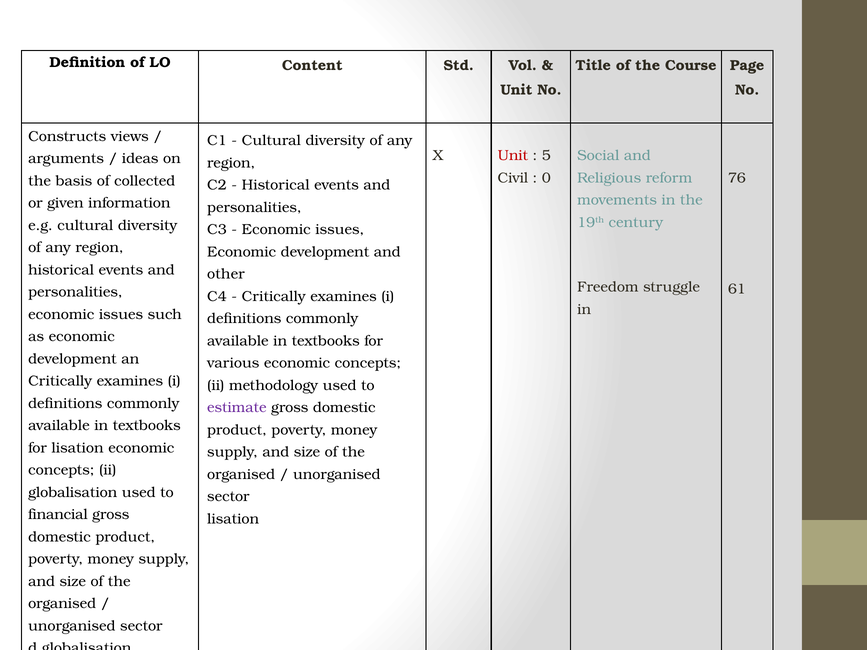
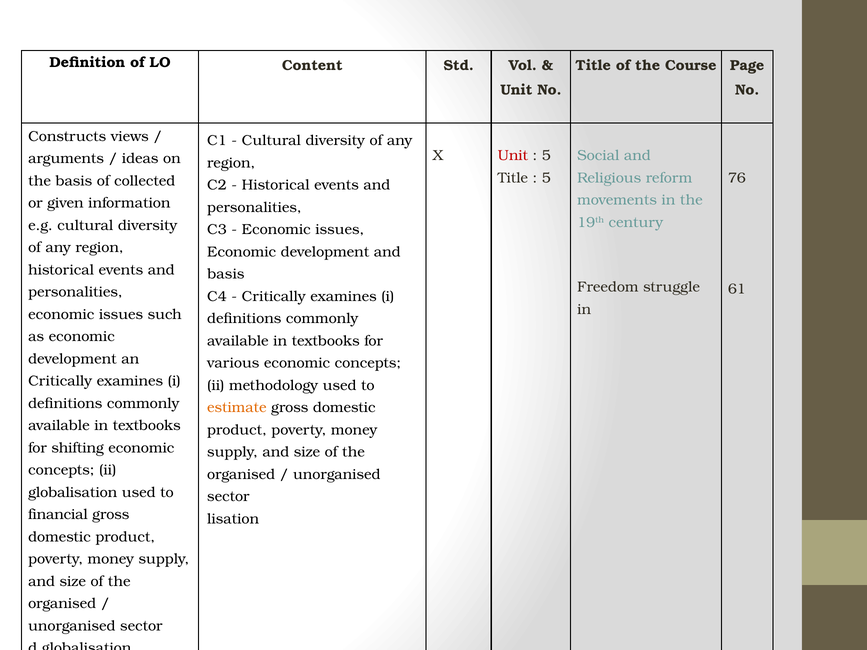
Civil at (513, 178): Civil -> Title
0 at (546, 178): 0 -> 5
other at (226, 274): other -> basis
estimate colour: purple -> orange
for lisation: lisation -> shifting
